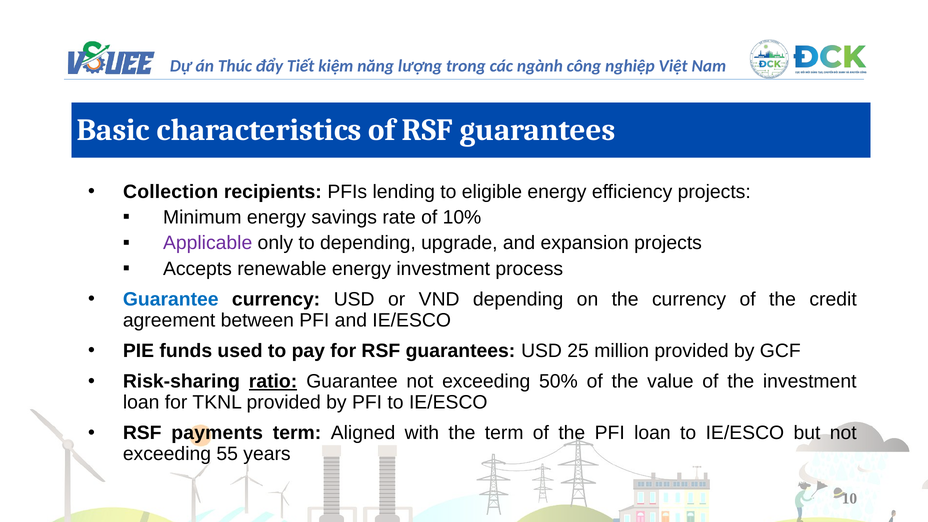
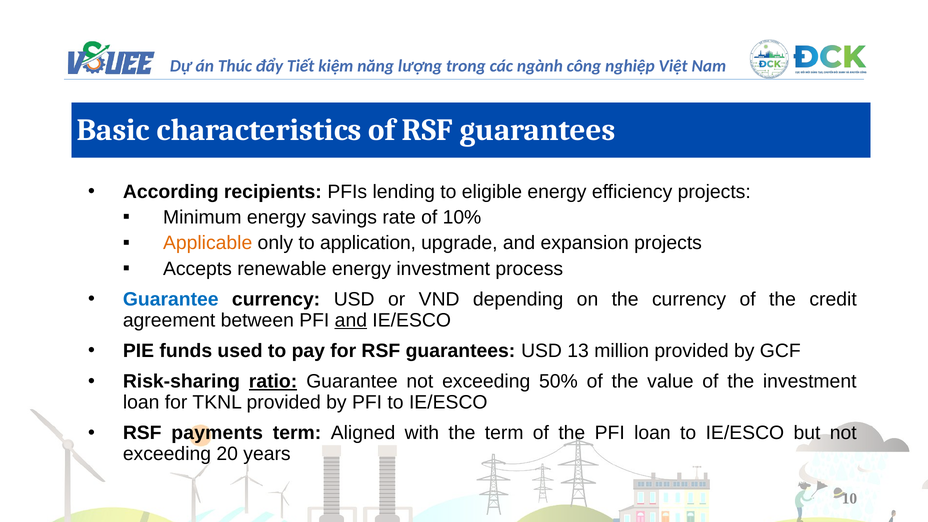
Collection: Collection -> According
Applicable colour: purple -> orange
to depending: depending -> application
and at (351, 320) underline: none -> present
25: 25 -> 13
55: 55 -> 20
